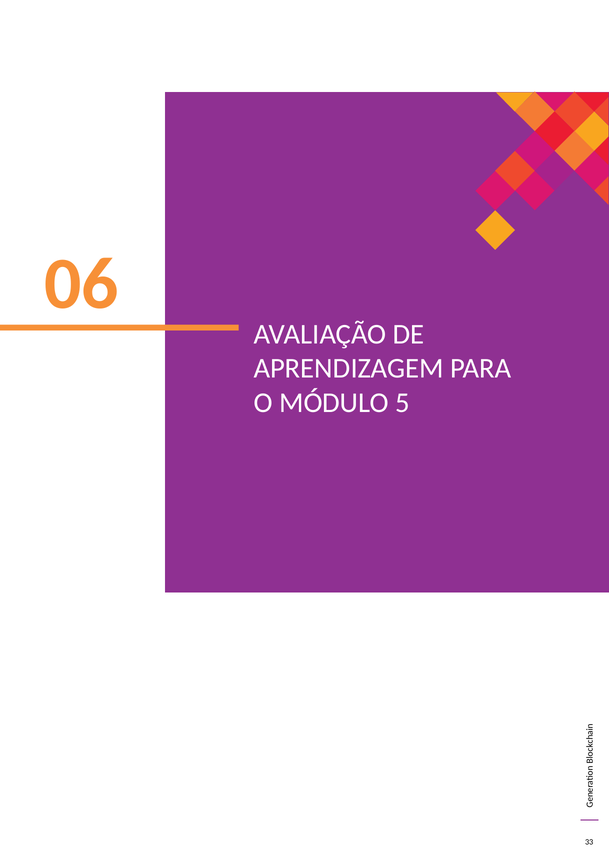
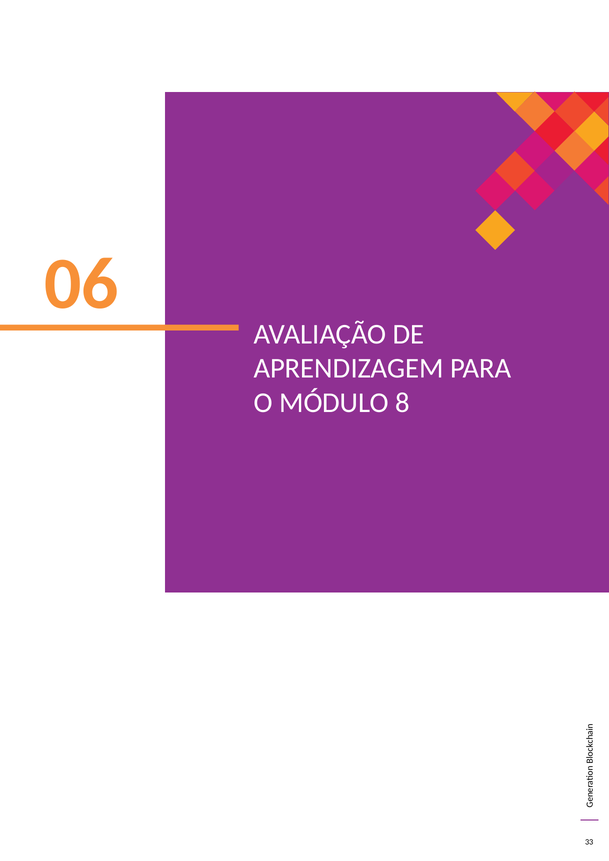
5: 5 -> 8
